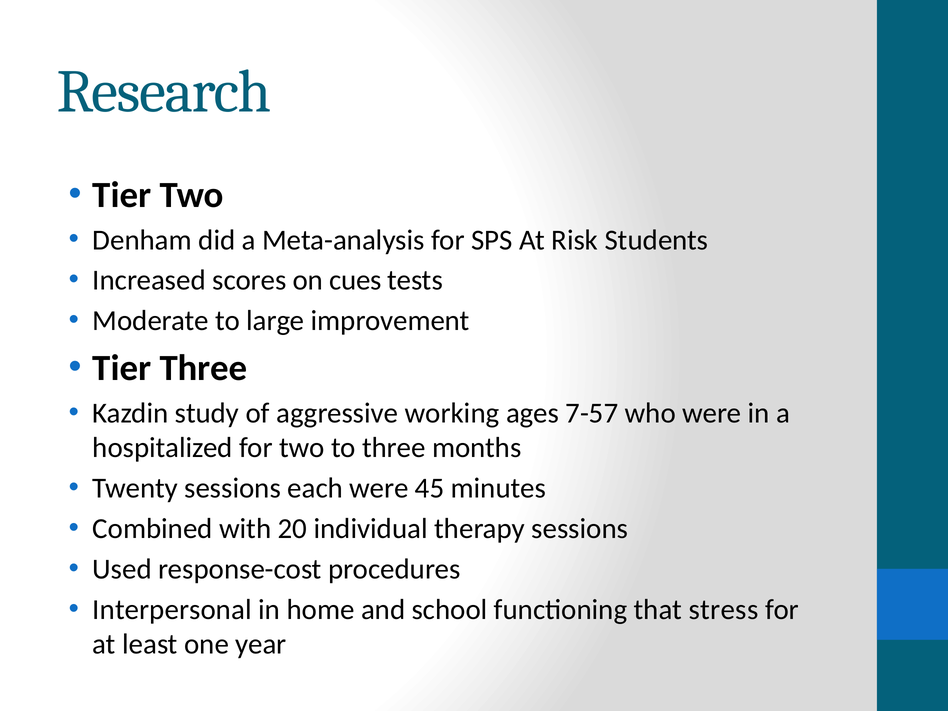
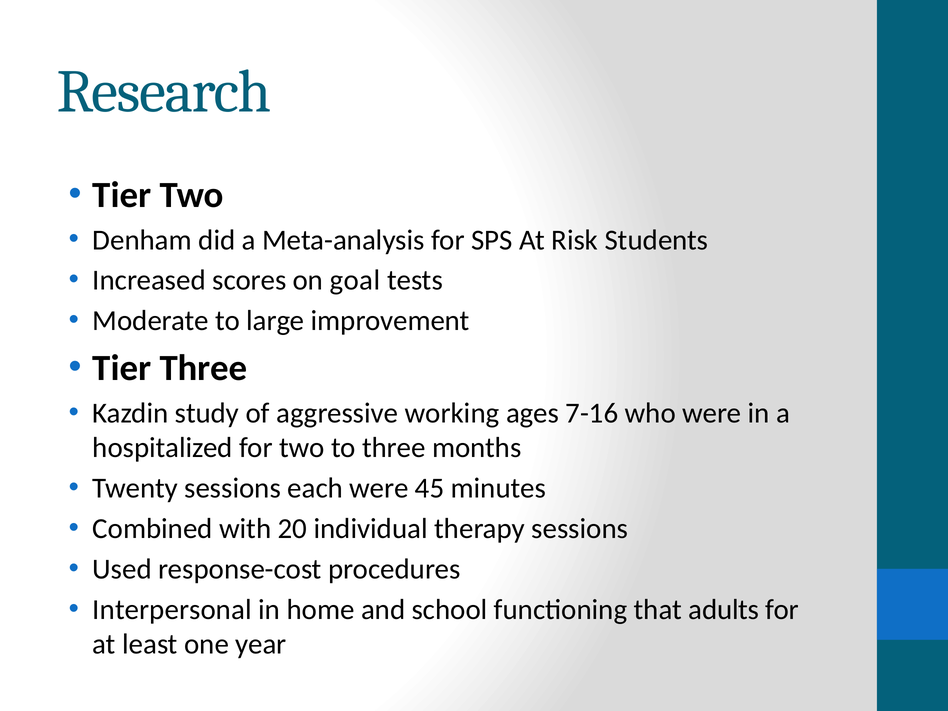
cues: cues -> goal
7-57: 7-57 -> 7-16
stress: stress -> adults
